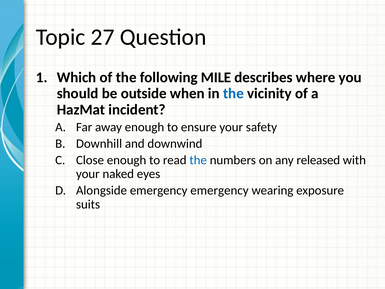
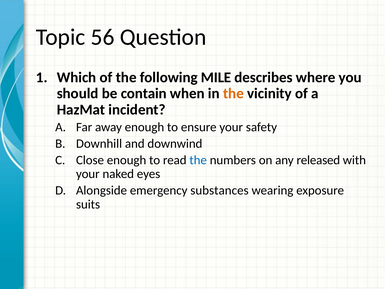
27: 27 -> 56
outside: outside -> contain
the at (233, 93) colour: blue -> orange
emergency emergency: emergency -> substances
